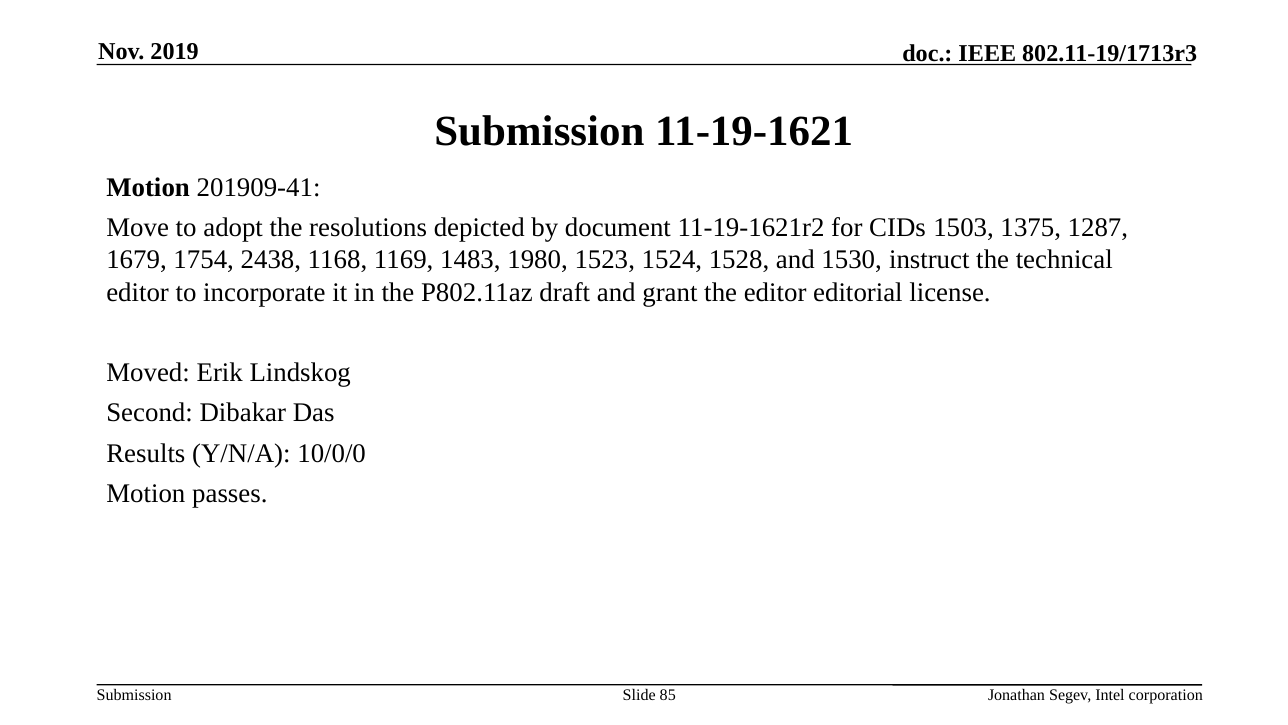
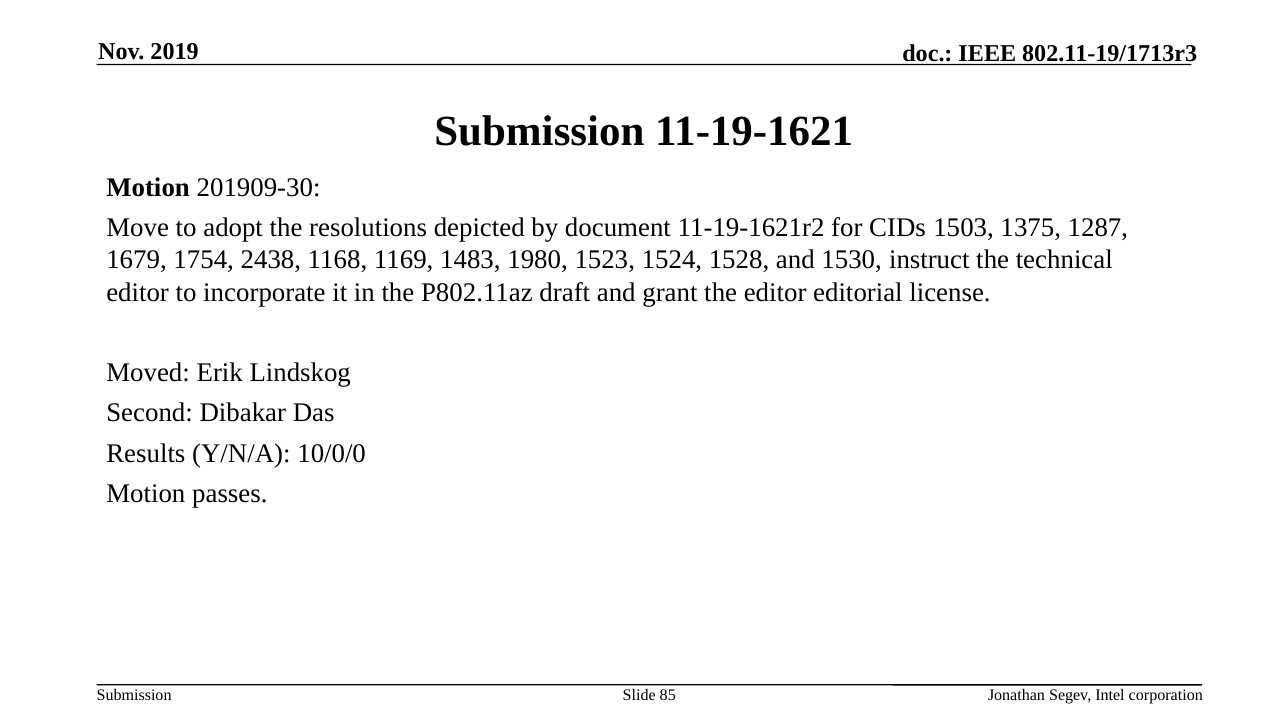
201909-41: 201909-41 -> 201909-30
